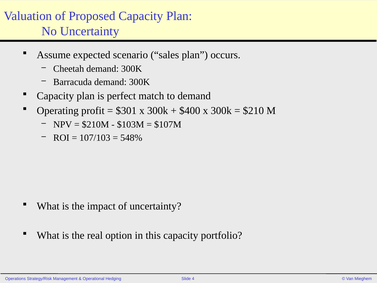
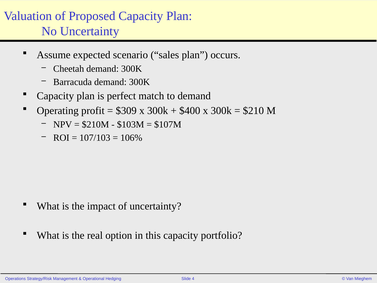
$301: $301 -> $309
548%: 548% -> 106%
